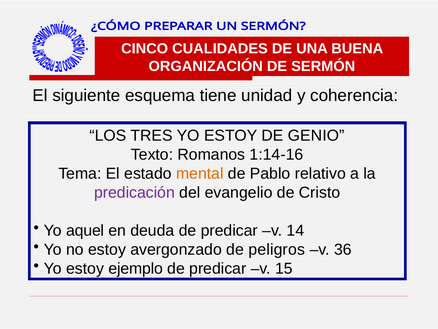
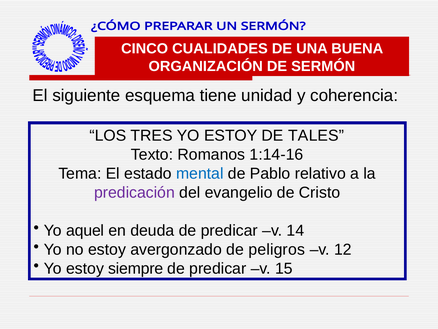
GENIO: GENIO -> TALES
mental colour: orange -> blue
36: 36 -> 12
ejemplo: ejemplo -> siempre
